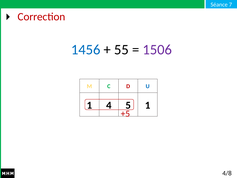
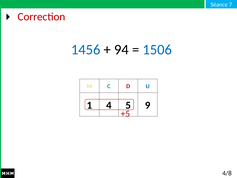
55: 55 -> 94
1506 colour: purple -> blue
5 1: 1 -> 9
